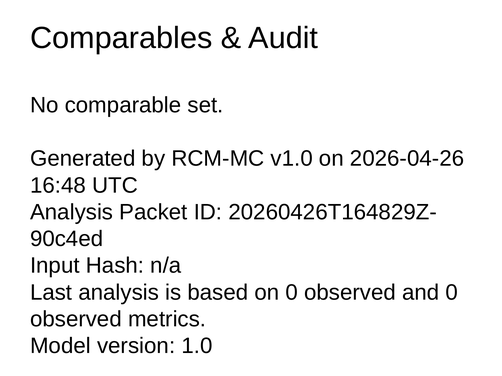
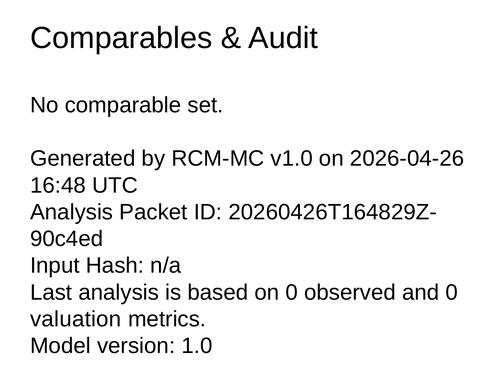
observed at (76, 320): observed -> valuation
